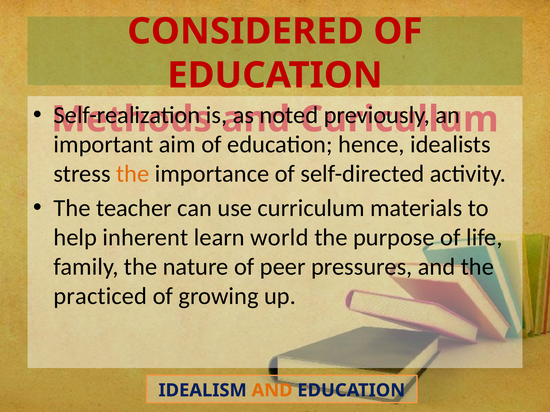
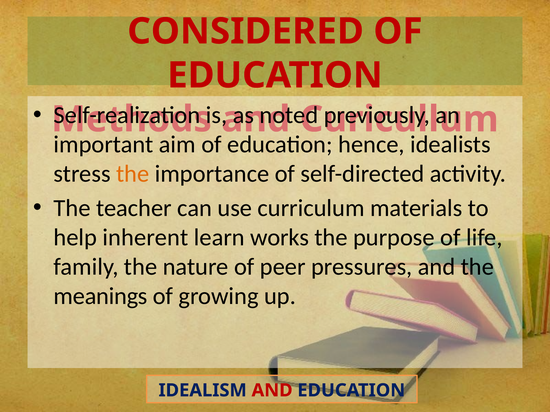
world: world -> works
practiced: practiced -> meanings
AND at (272, 391) colour: orange -> red
